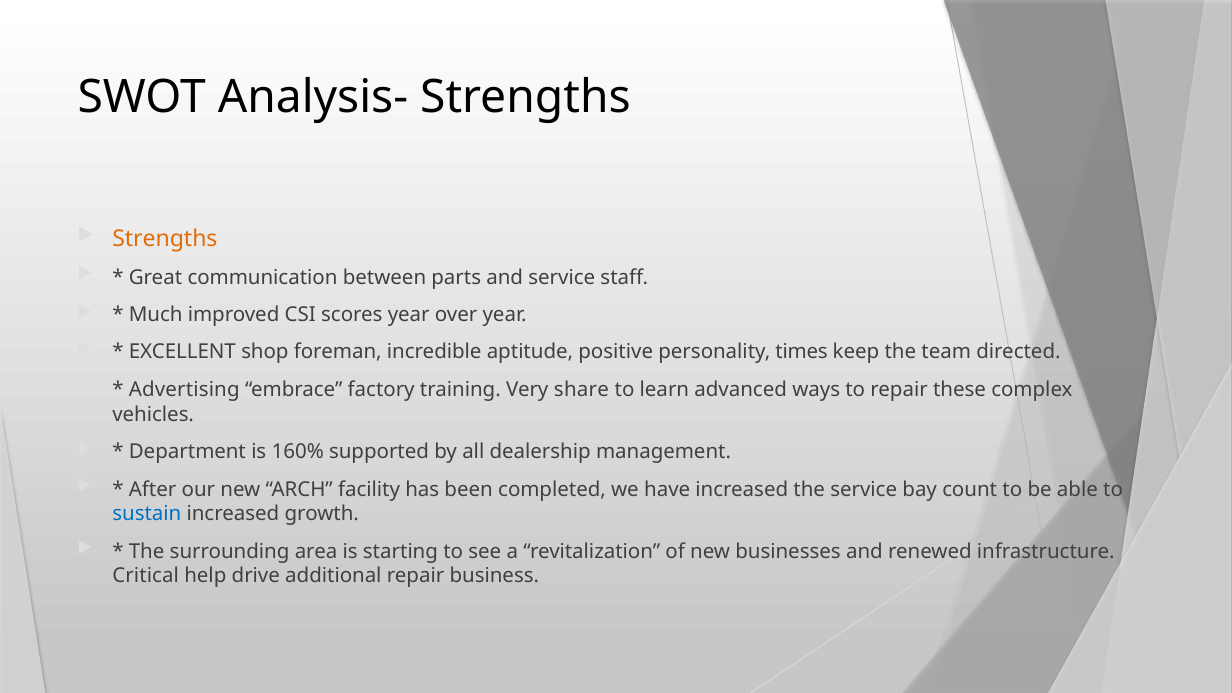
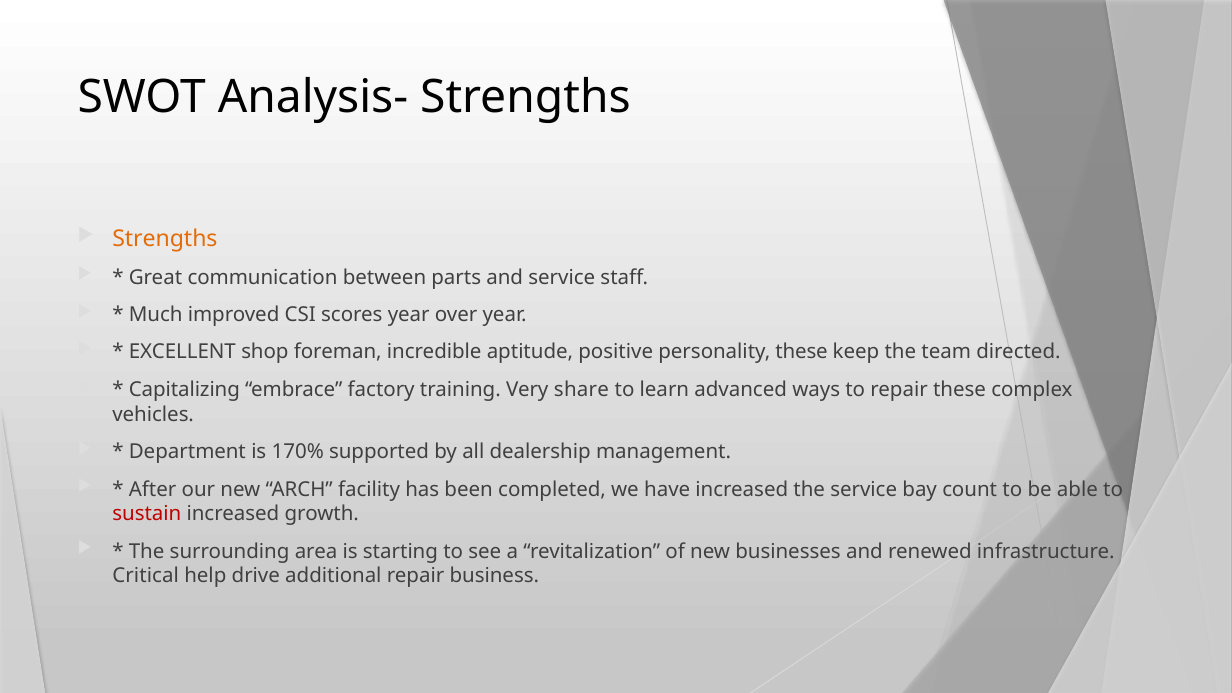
personality times: times -> these
Advertising: Advertising -> Capitalizing
160%: 160% -> 170%
sustain colour: blue -> red
